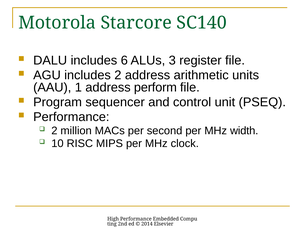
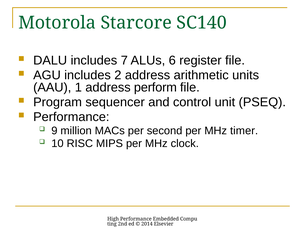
6: 6 -> 7
3: 3 -> 6
2 at (54, 131): 2 -> 9
width: width -> timer
